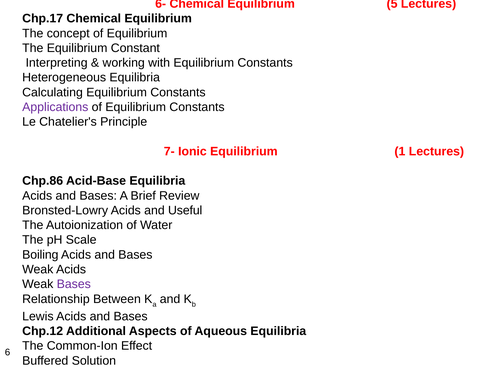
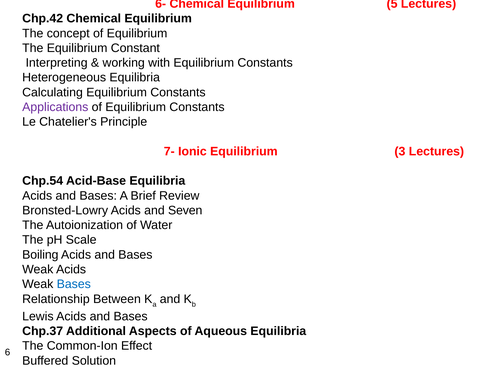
Chp.17: Chp.17 -> Chp.42
1: 1 -> 3
Chp.86: Chp.86 -> Chp.54
Useful: Useful -> Seven
Bases at (74, 284) colour: purple -> blue
Chp.12: Chp.12 -> Chp.37
